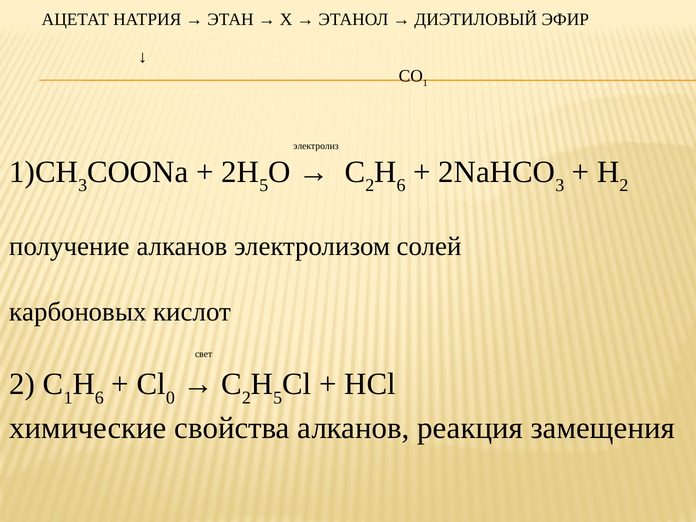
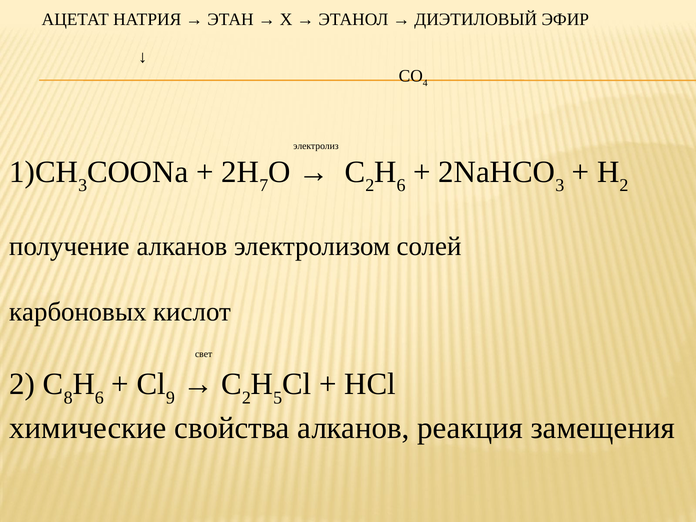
1 at (425, 83): 1 -> 4
5 at (264, 185): 5 -> 7
1 at (68, 398): 1 -> 8
0: 0 -> 9
